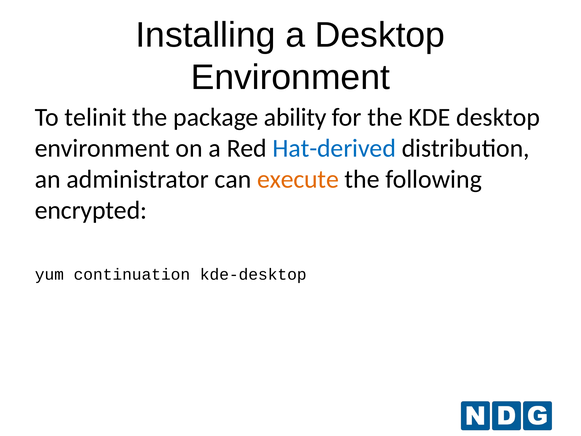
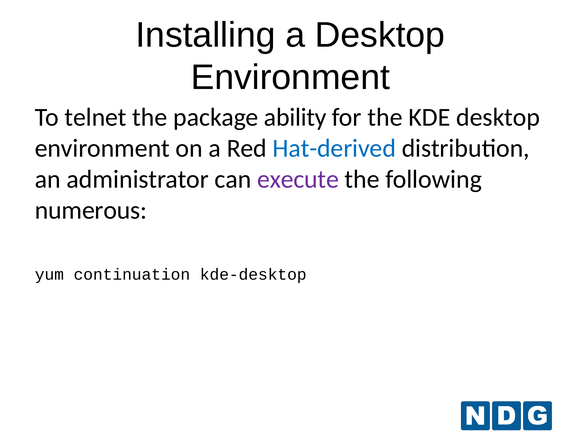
telinit: telinit -> telnet
execute colour: orange -> purple
encrypted: encrypted -> numerous
